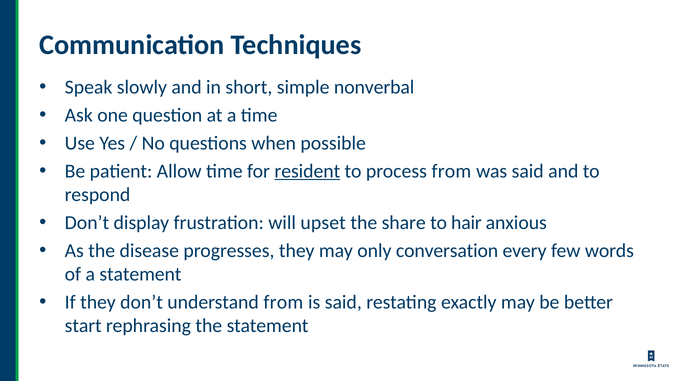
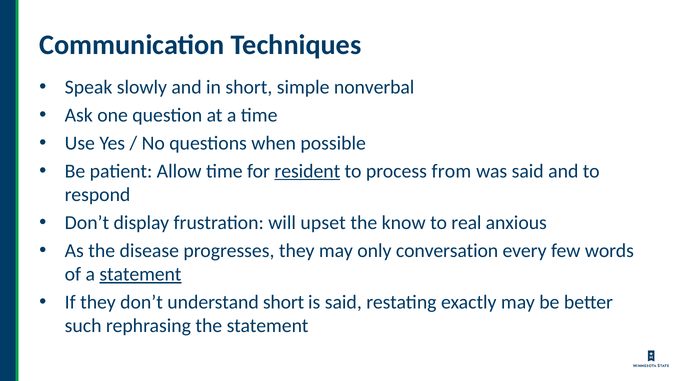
share: share -> know
hair: hair -> real
statement at (140, 274) underline: none -> present
understand from: from -> short
start: start -> such
